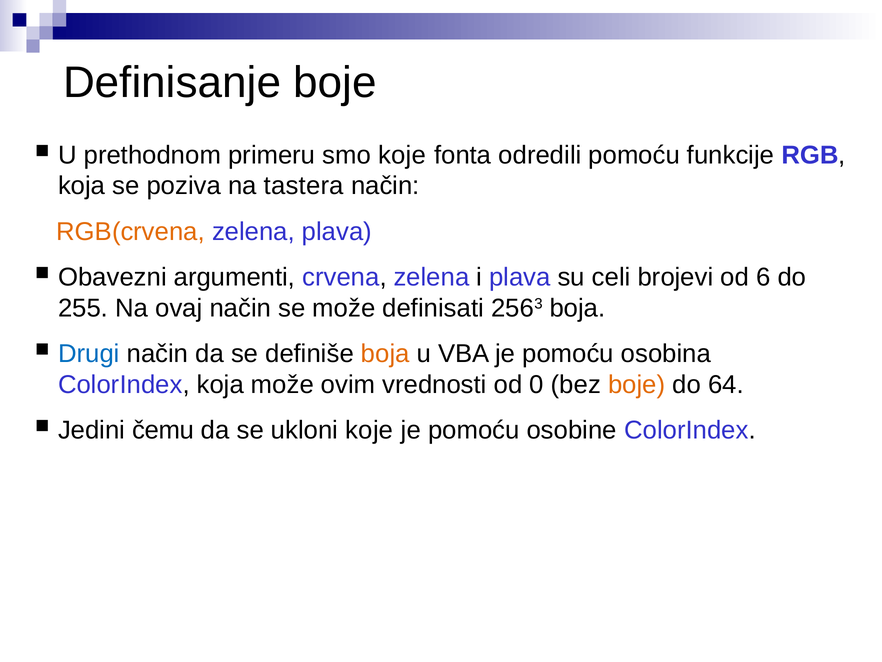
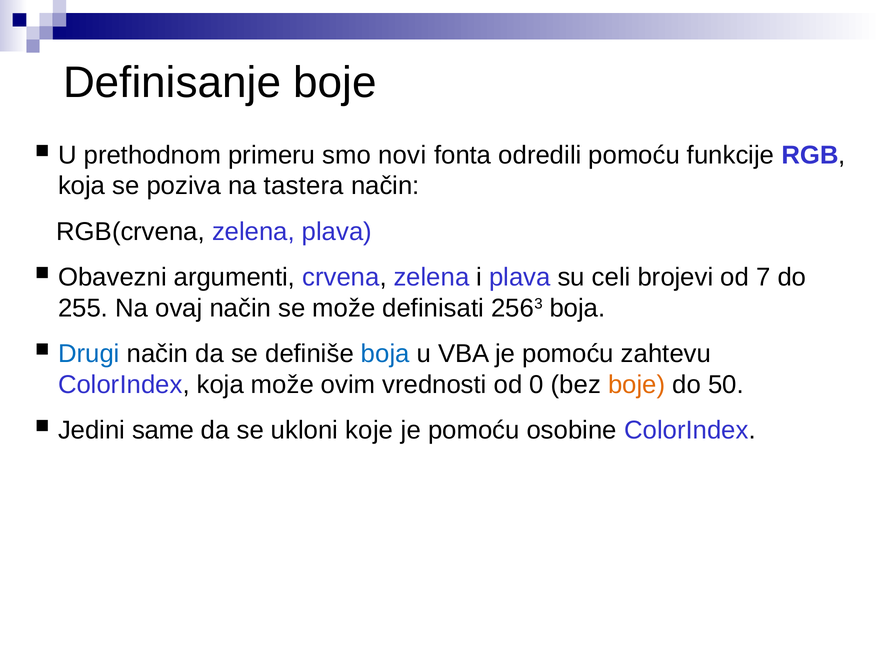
smo koje: koje -> novi
RGB(crvena colour: orange -> black
6: 6 -> 7
boja at (385, 353) colour: orange -> blue
osobina: osobina -> zahtevu
64: 64 -> 50
čemu: čemu -> same
